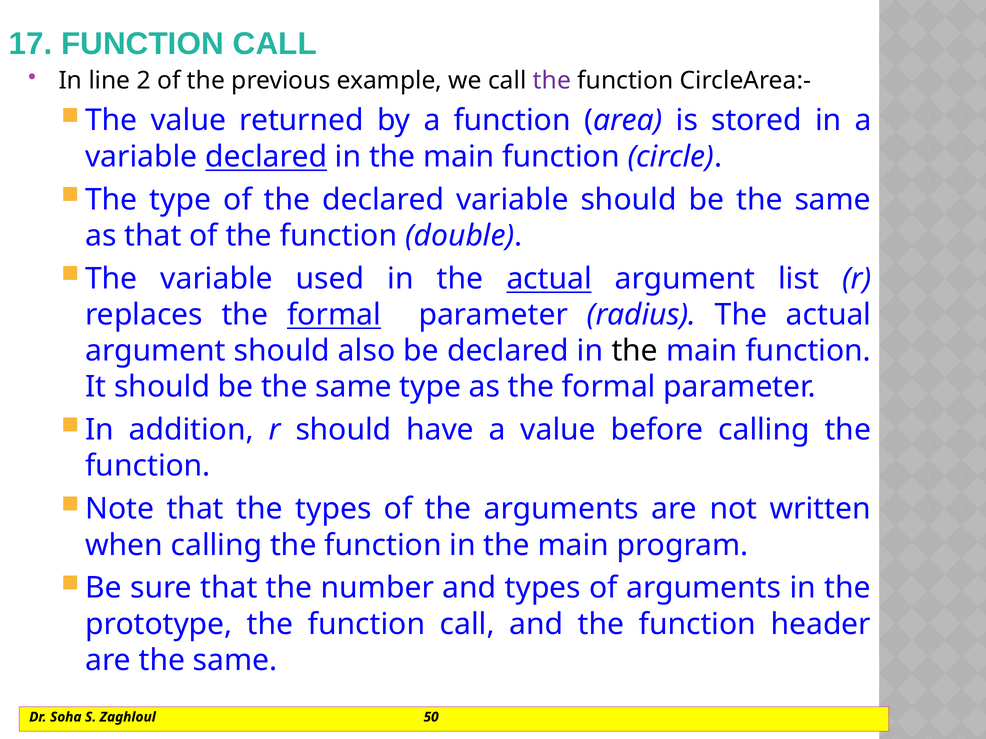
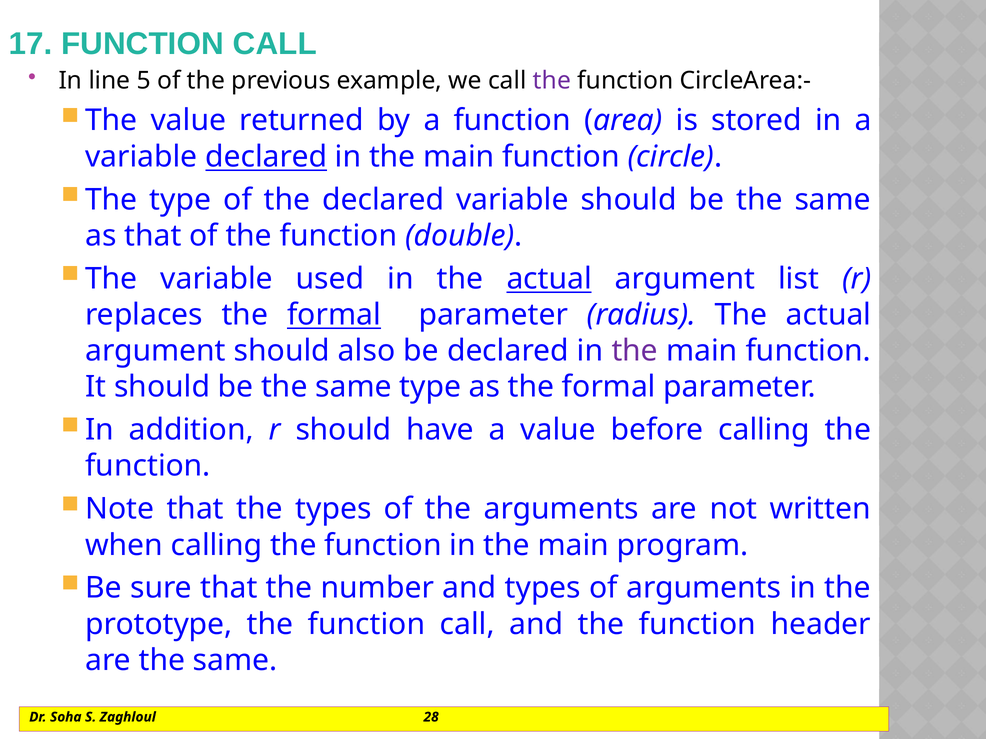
2: 2 -> 5
the at (635, 351) colour: black -> purple
50: 50 -> 28
